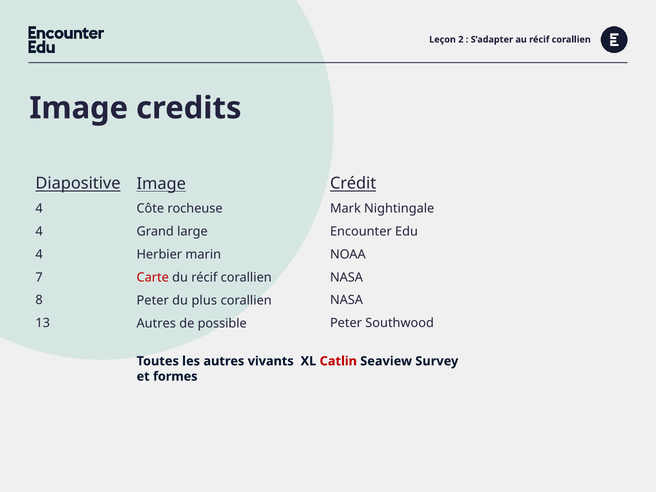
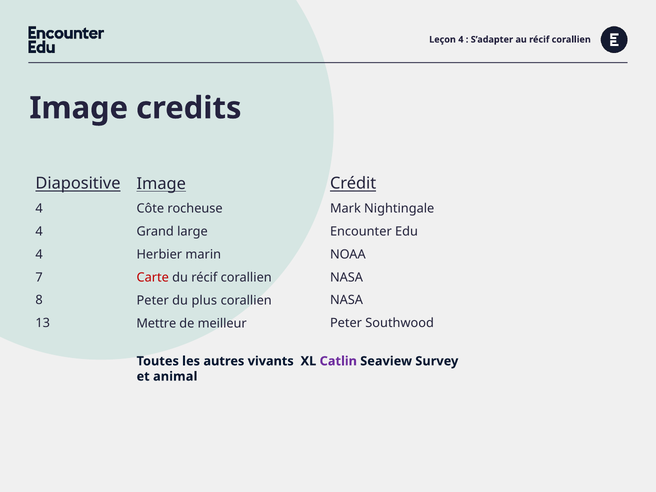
Leçon 2: 2 -> 4
Autres at (156, 324): Autres -> Mettre
possible: possible -> meilleur
Catlin colour: red -> purple
formes: formes -> animal
